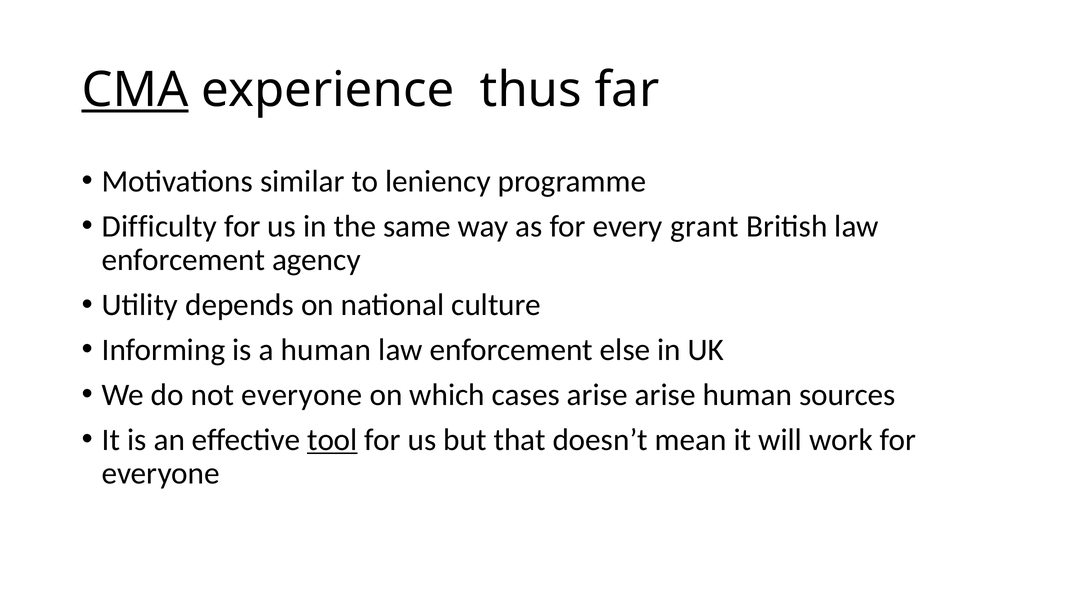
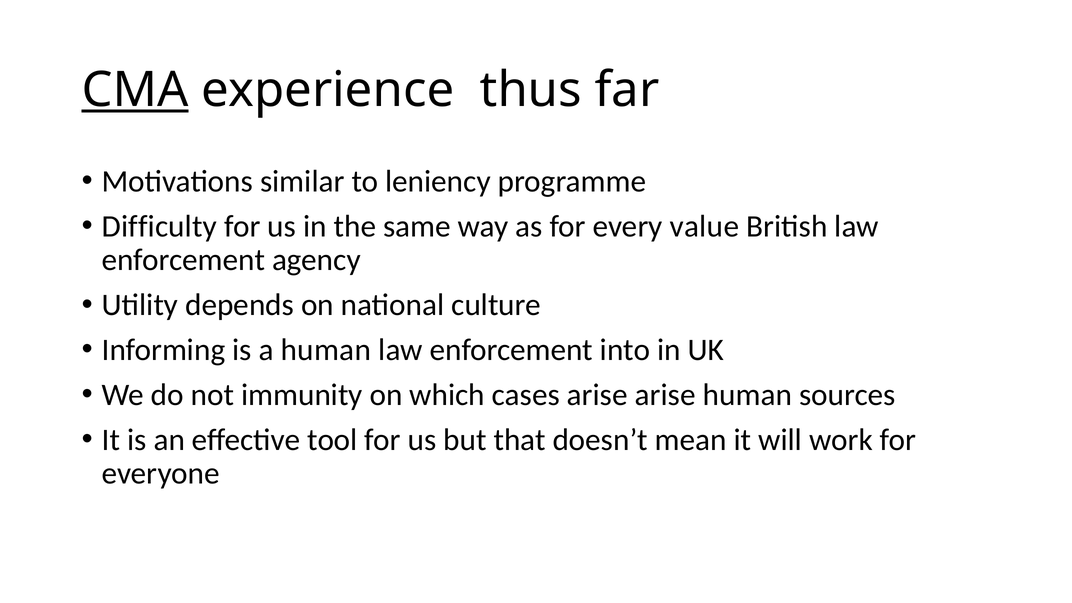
grant: grant -> value
else: else -> into
not everyone: everyone -> immunity
tool underline: present -> none
